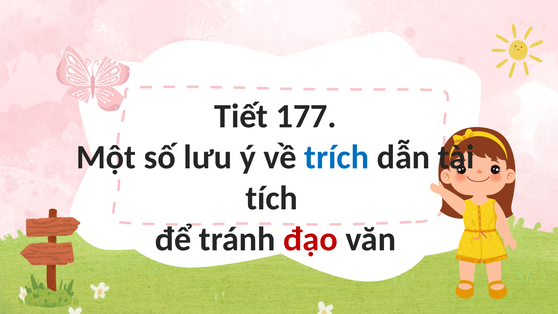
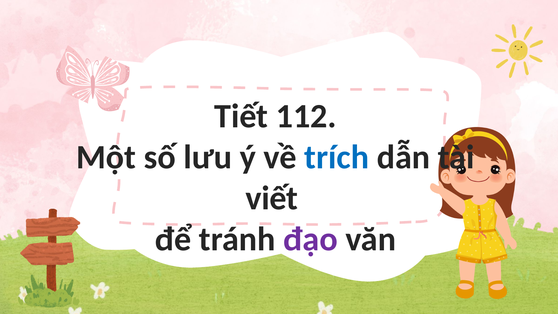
177: 177 -> 112
tích: tích -> viết
đạo colour: red -> purple
